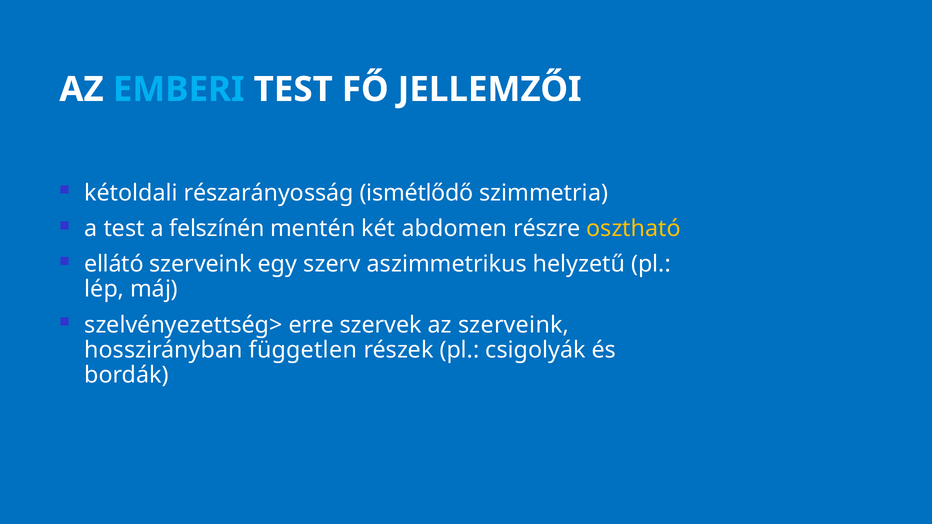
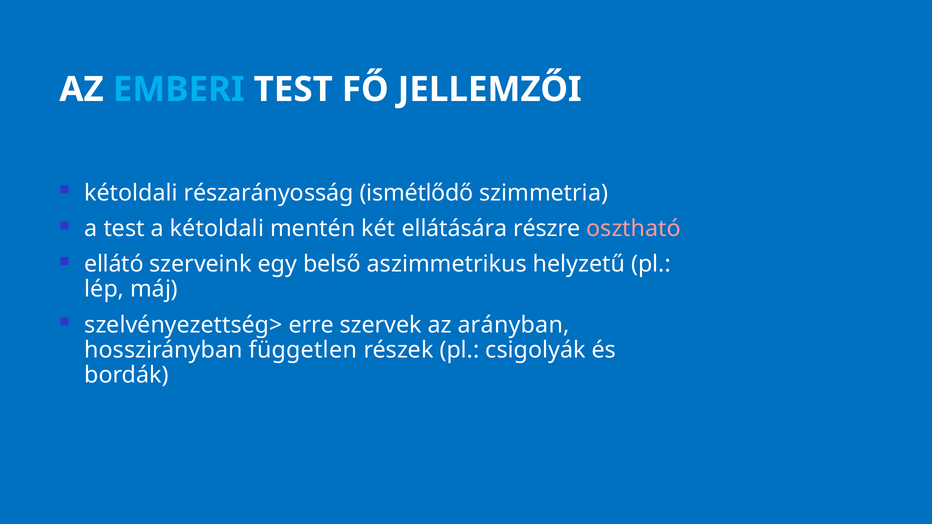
a felszínén: felszínén -> kétoldali
abdomen: abdomen -> ellátására
osztható colour: yellow -> pink
szerv: szerv -> belső
az szerveink: szerveink -> arányban
